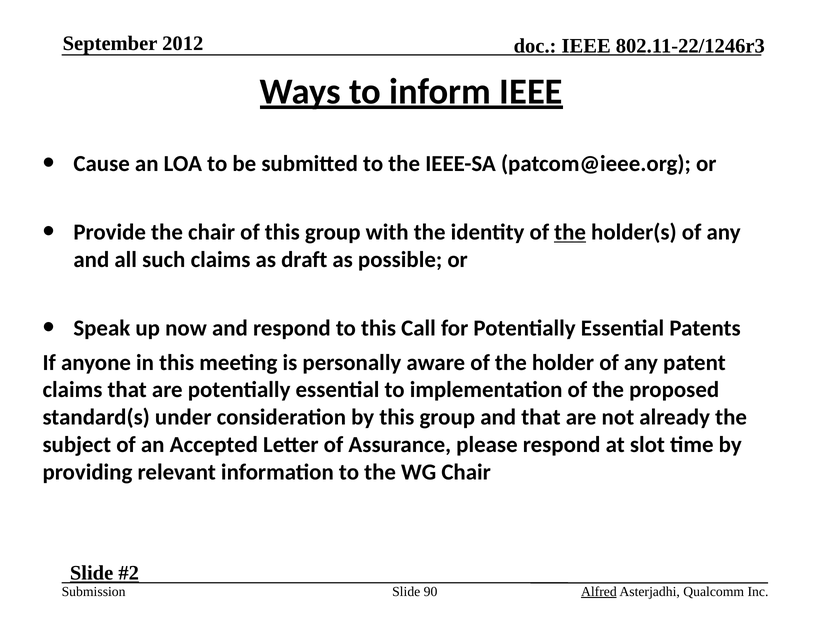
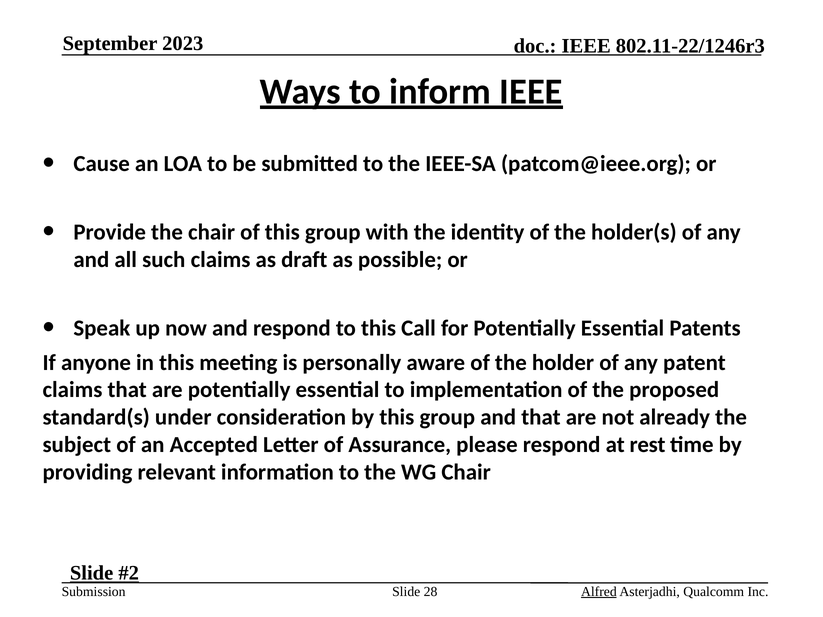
2012: 2012 -> 2023
the at (570, 232) underline: present -> none
slot: slot -> rest
90: 90 -> 28
